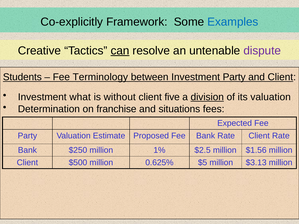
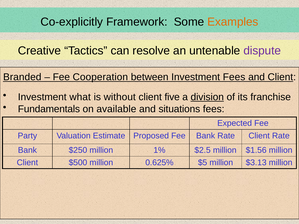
Examples colour: blue -> orange
can underline: present -> none
Students: Students -> Branded
Terminology: Terminology -> Cooperation
Investment Party: Party -> Fees
its valuation: valuation -> franchise
Determination: Determination -> Fundamentals
franchise: franchise -> available
